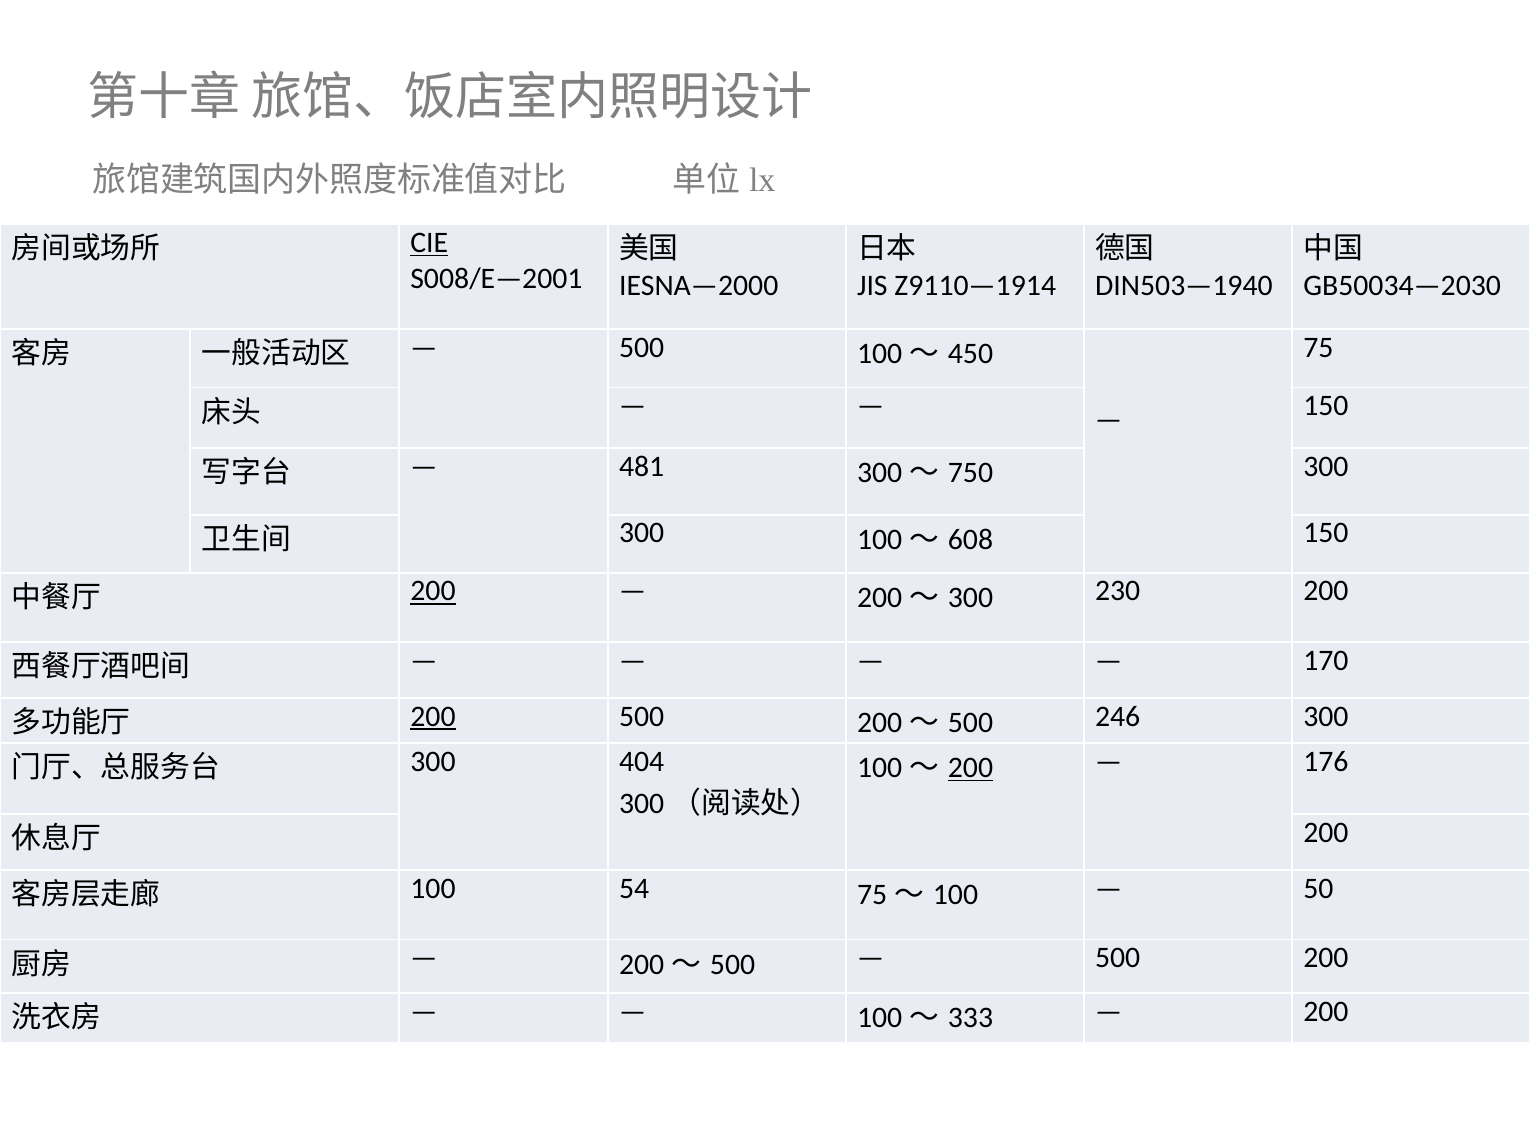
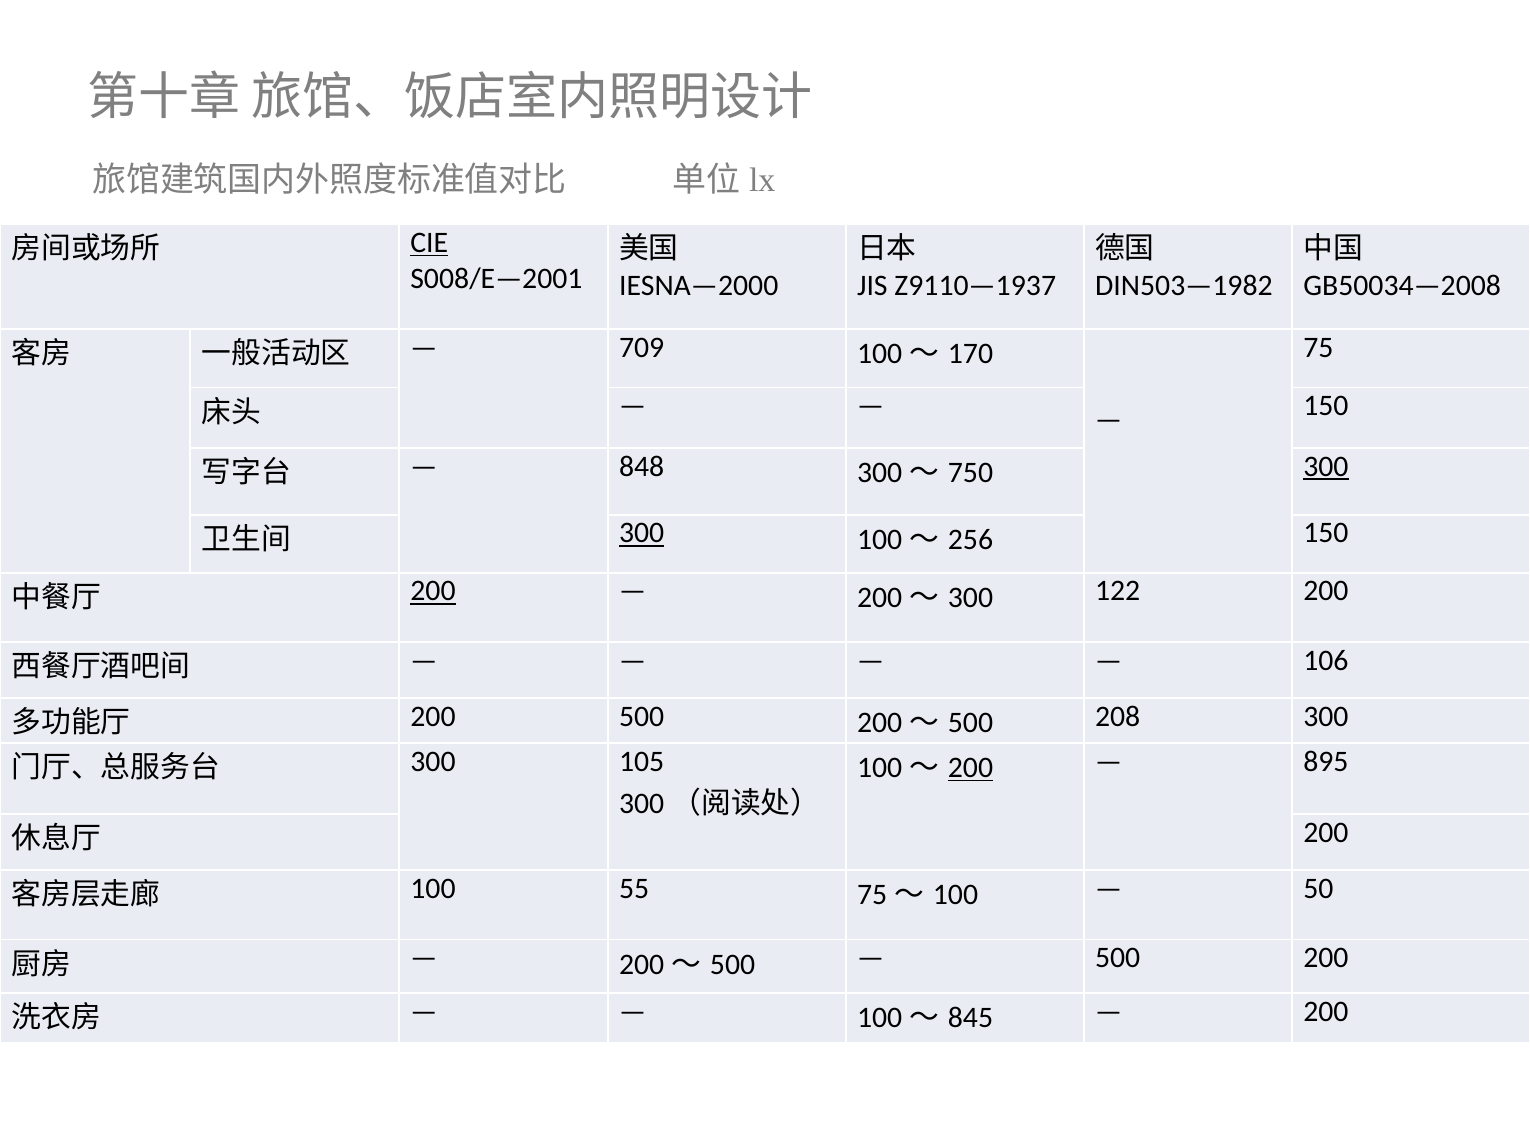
Z9110—1914: Z9110—1914 -> Z9110—1937
DIN503—1940: DIN503—1940 -> DIN503—1982
GB50034—2030: GB50034—2030 -> GB50034—2008
500 at (642, 348): 500 -> 709
450: 450 -> 170
481: 481 -> 848
300 at (1326, 466) underline: none -> present
300 at (642, 533) underline: none -> present
608: 608 -> 256
230: 230 -> 122
170: 170 -> 106
200 at (433, 717) underline: present -> none
246: 246 -> 208
176: 176 -> 895
404: 404 -> 105
54: 54 -> 55
333: 333 -> 845
